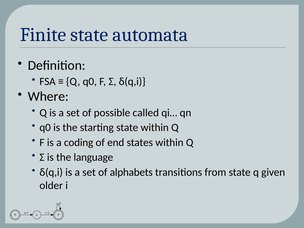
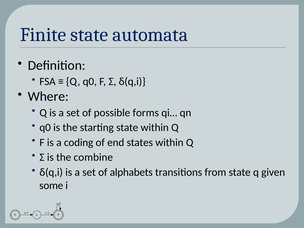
called: called -> forms
language: language -> combine
older: older -> some
